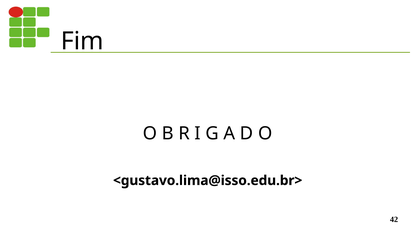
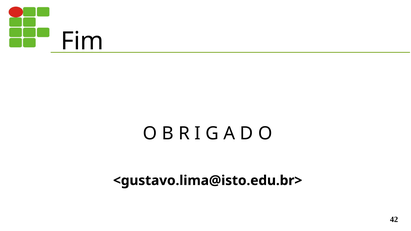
<gustavo.lima@isso.edu.br>: <gustavo.lima@isso.edu.br> -> <gustavo.lima@isto.edu.br>
